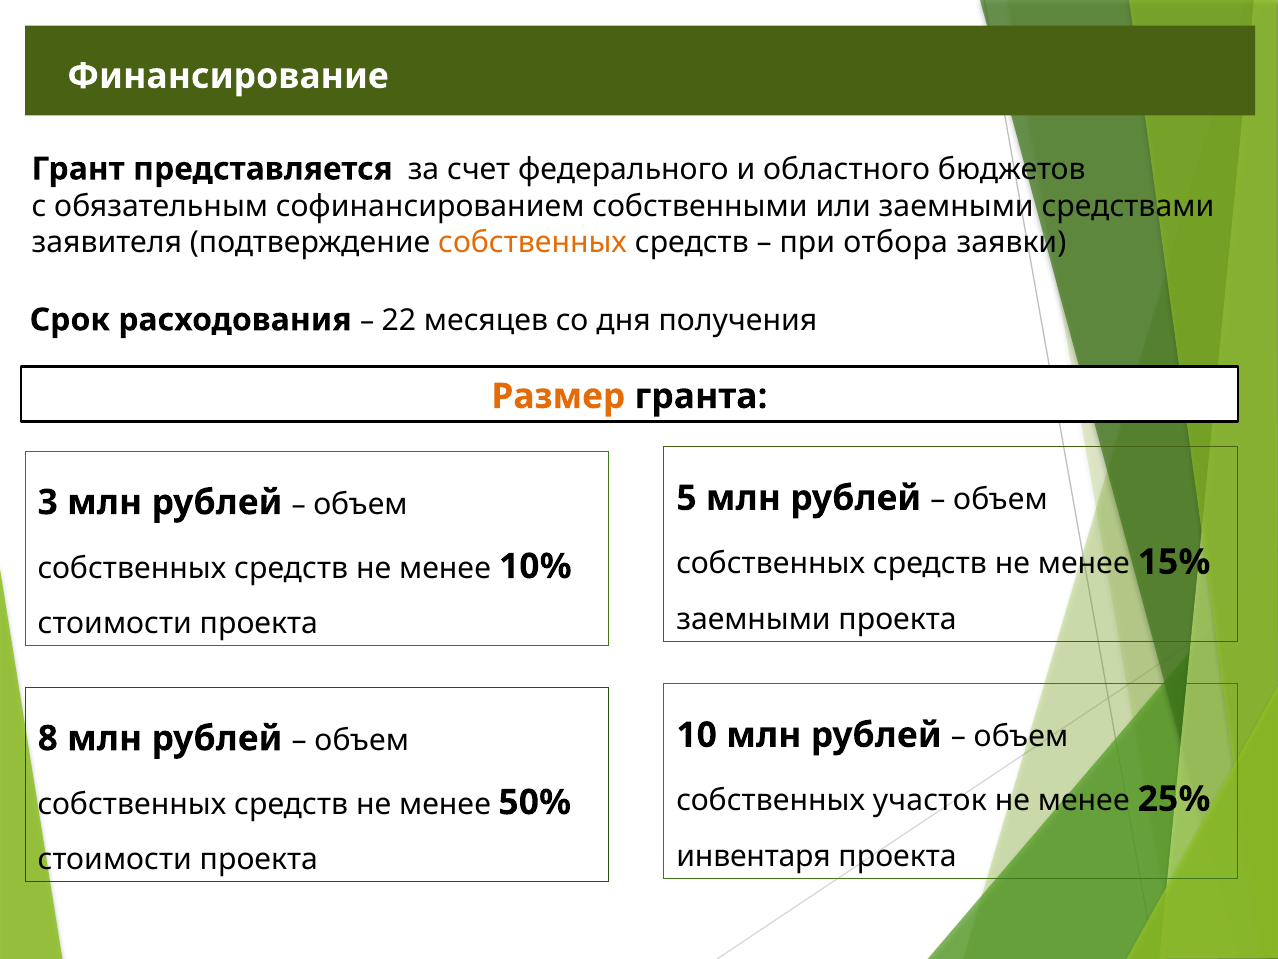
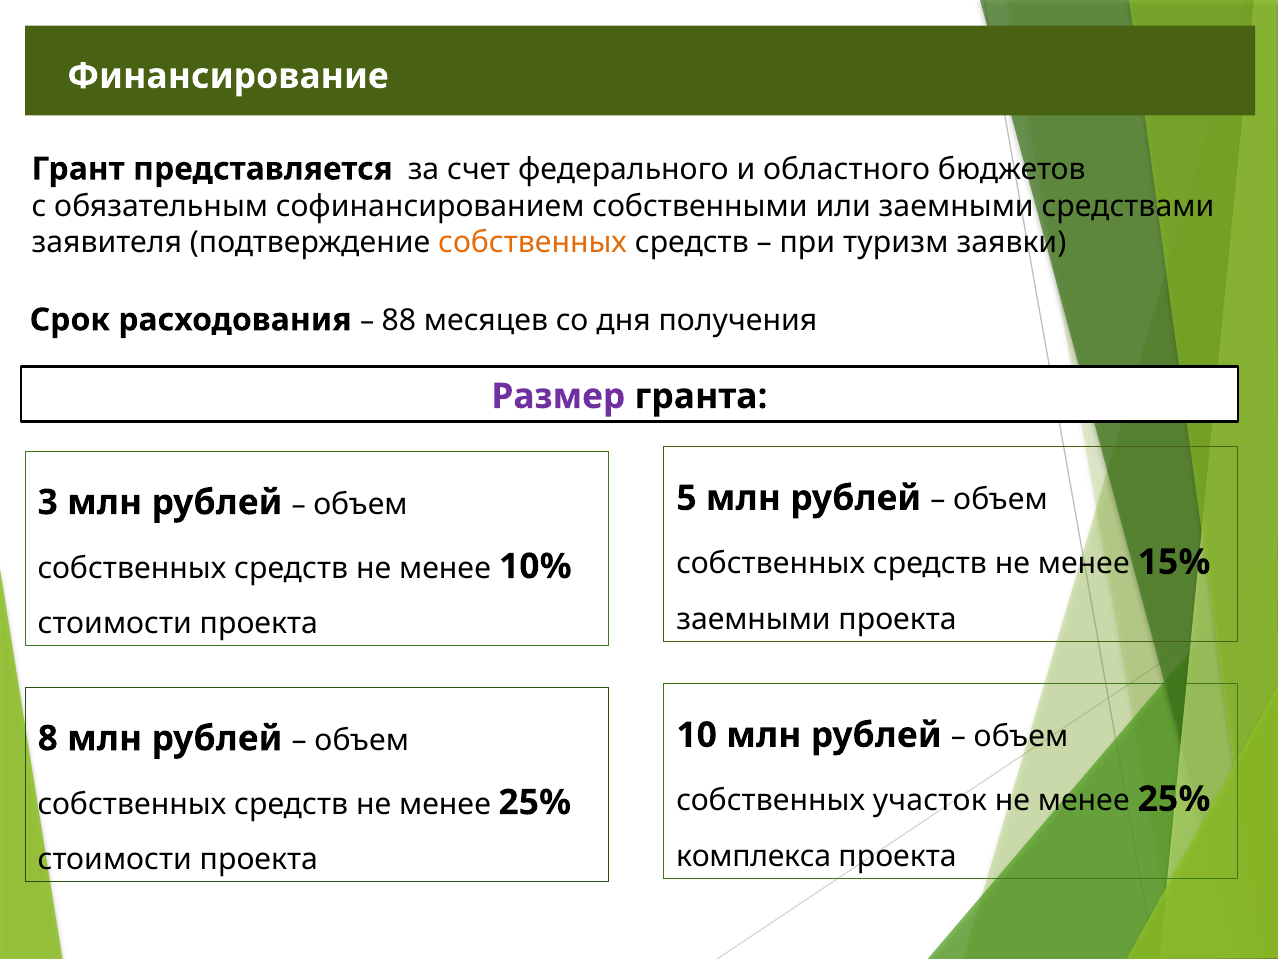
отбора: отбора -> туризм
22: 22 -> 88
Размер colour: orange -> purple
средств не менее 50%: 50% -> 25%
инвентаря: инвентаря -> комплекса
